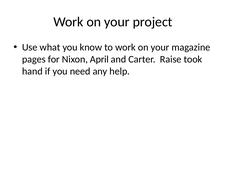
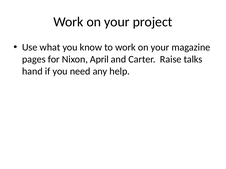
took: took -> talks
